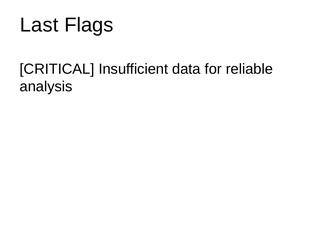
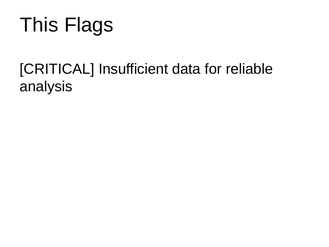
Last: Last -> This
